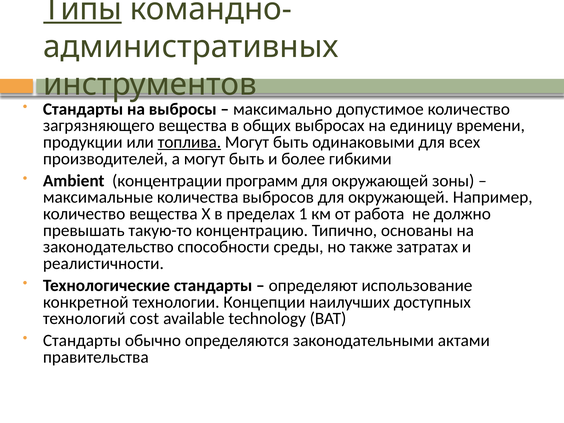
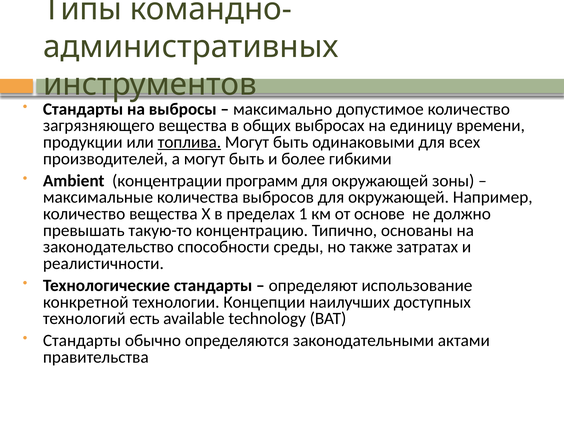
Типы underline: present -> none
работа: работа -> основе
cost: cost -> есть
